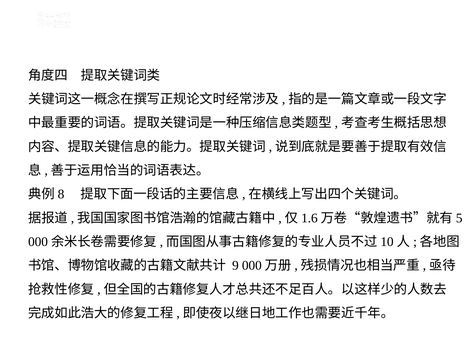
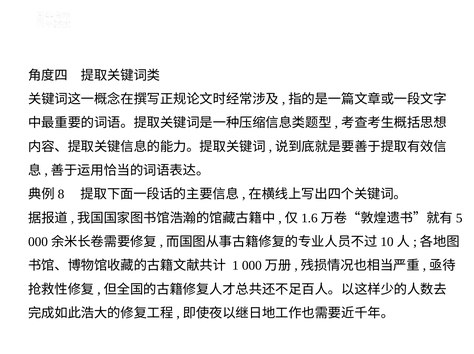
9: 9 -> 1
